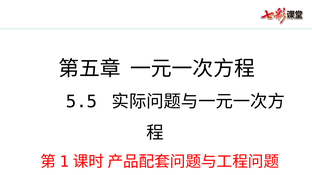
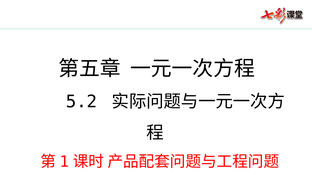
5.5: 5.5 -> 5.2
